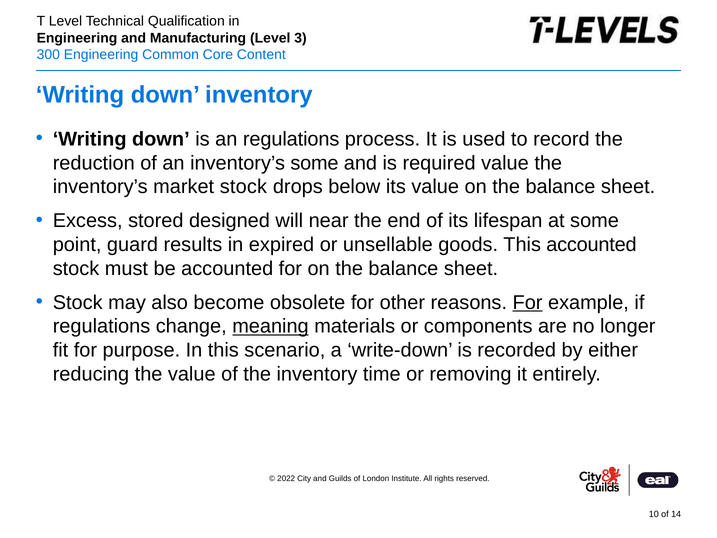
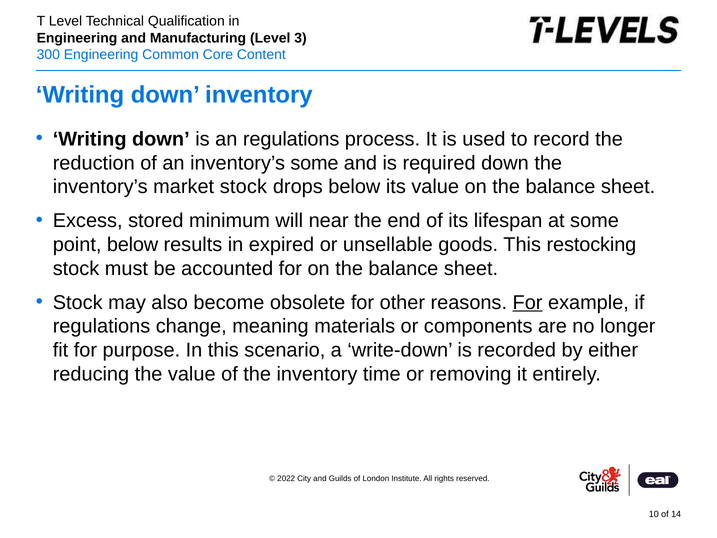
required value: value -> down
designed: designed -> minimum
point guard: guard -> below
This accounted: accounted -> restocking
meaning underline: present -> none
